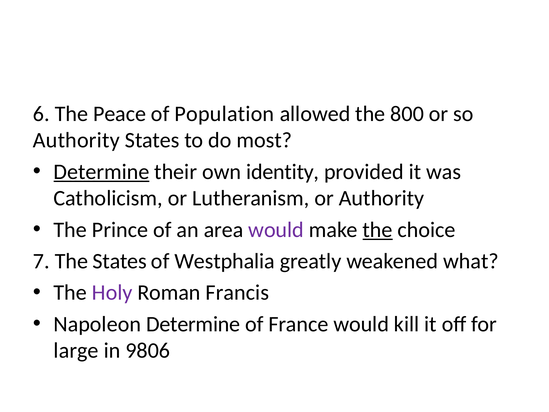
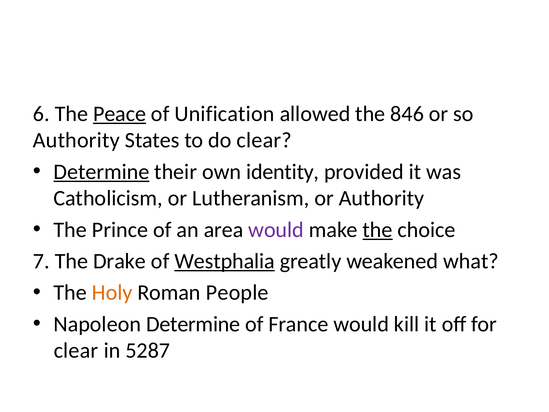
Peace underline: none -> present
Population: Population -> Unification
800: 800 -> 846
do most: most -> clear
The States: States -> Drake
Westphalia underline: none -> present
Holy colour: purple -> orange
Francis: Francis -> People
large at (76, 350): large -> clear
9806: 9806 -> 5287
